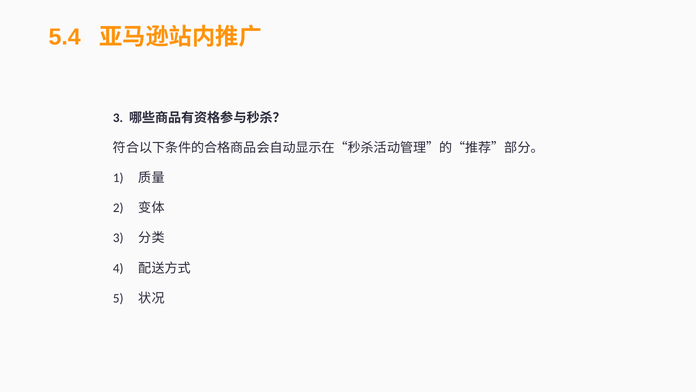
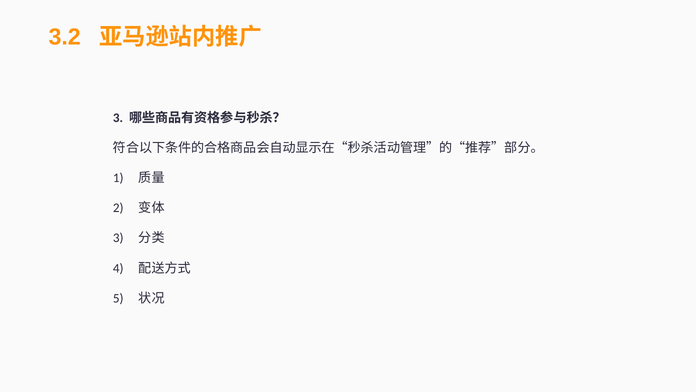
5.4: 5.4 -> 3.2
